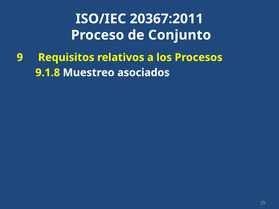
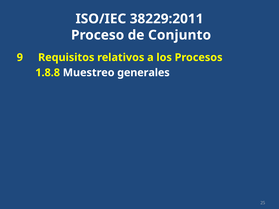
20367:2011: 20367:2011 -> 38229:2011
9.1.8: 9.1.8 -> 1.8.8
asociados: asociados -> generales
